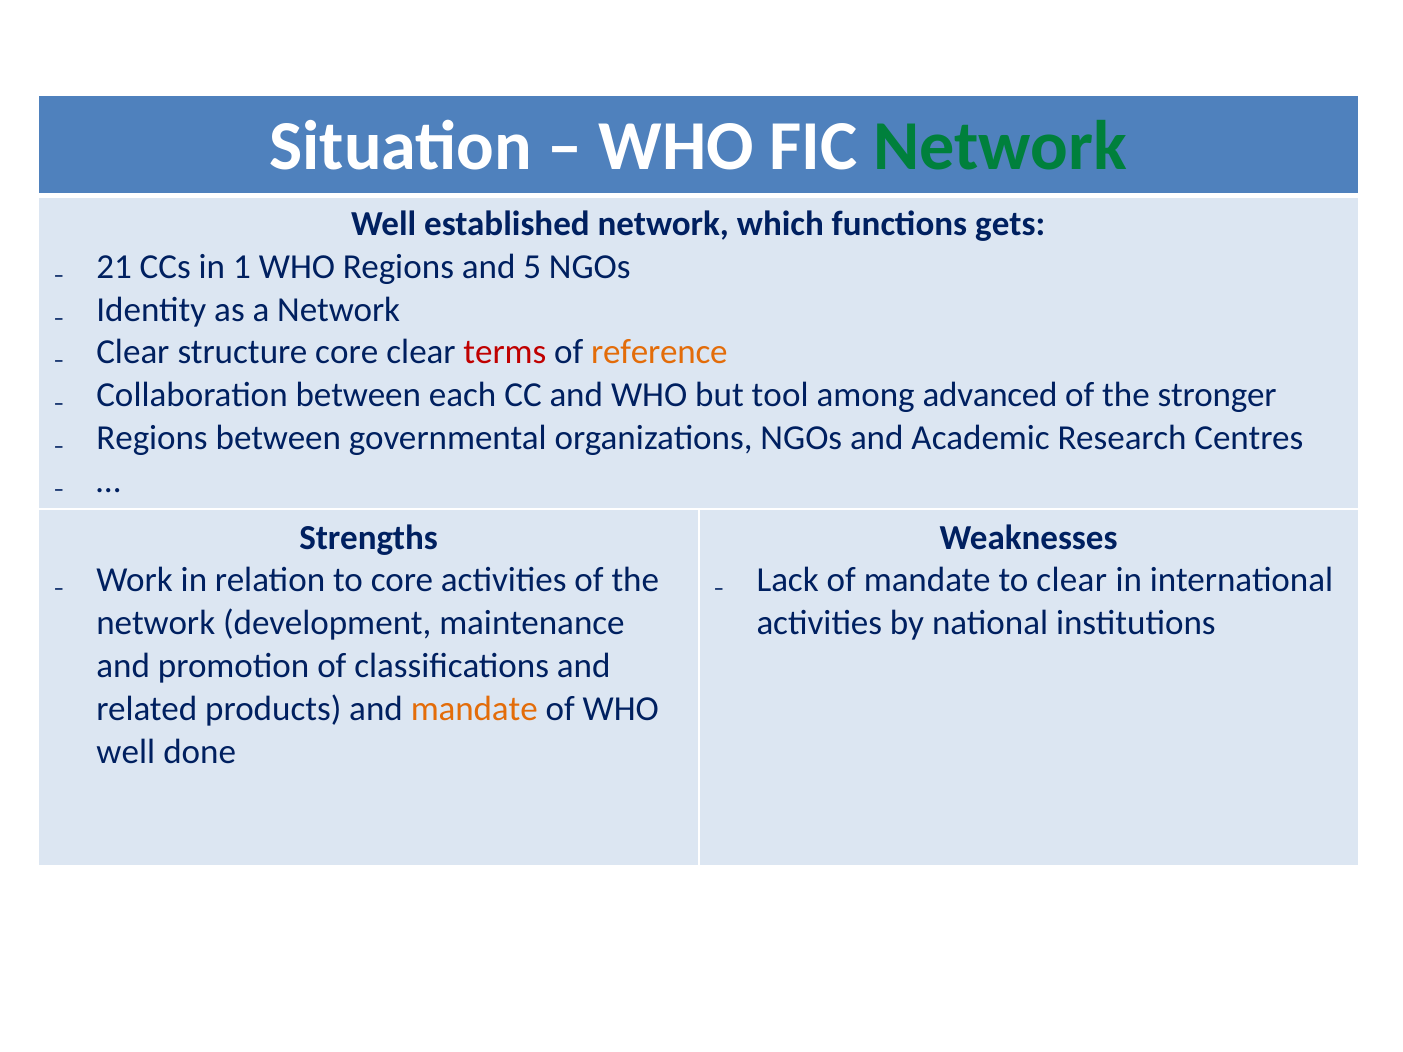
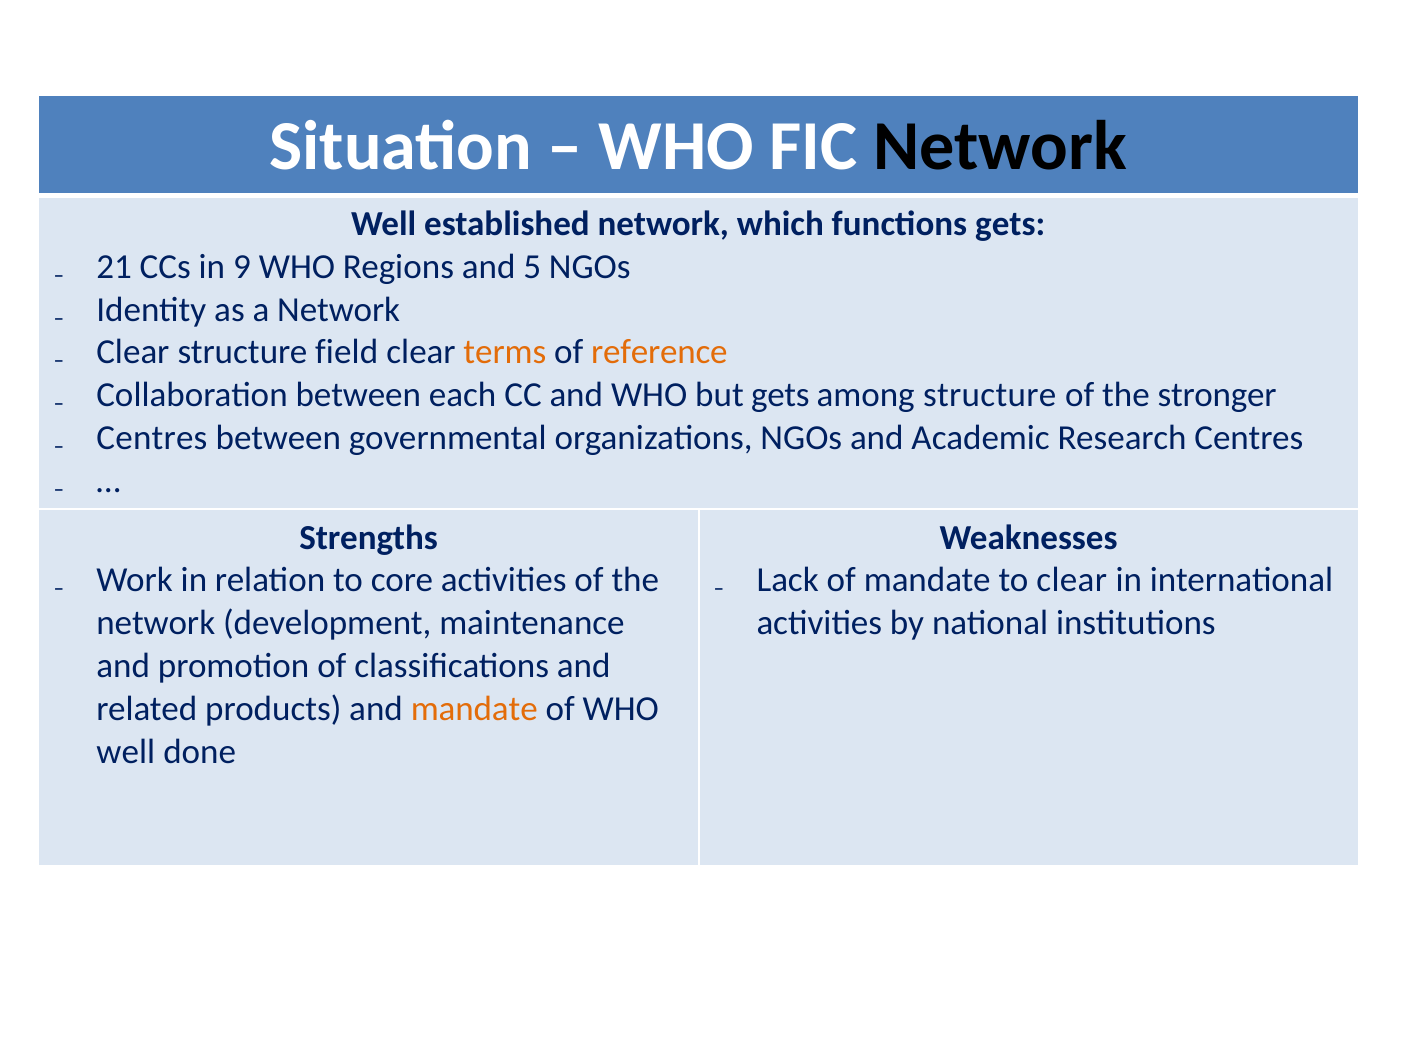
Network at (1000, 146) colour: green -> black
1: 1 -> 9
structure core: core -> field
terms colour: red -> orange
but tool: tool -> gets
among advanced: advanced -> structure
Regions at (152, 438): Regions -> Centres
